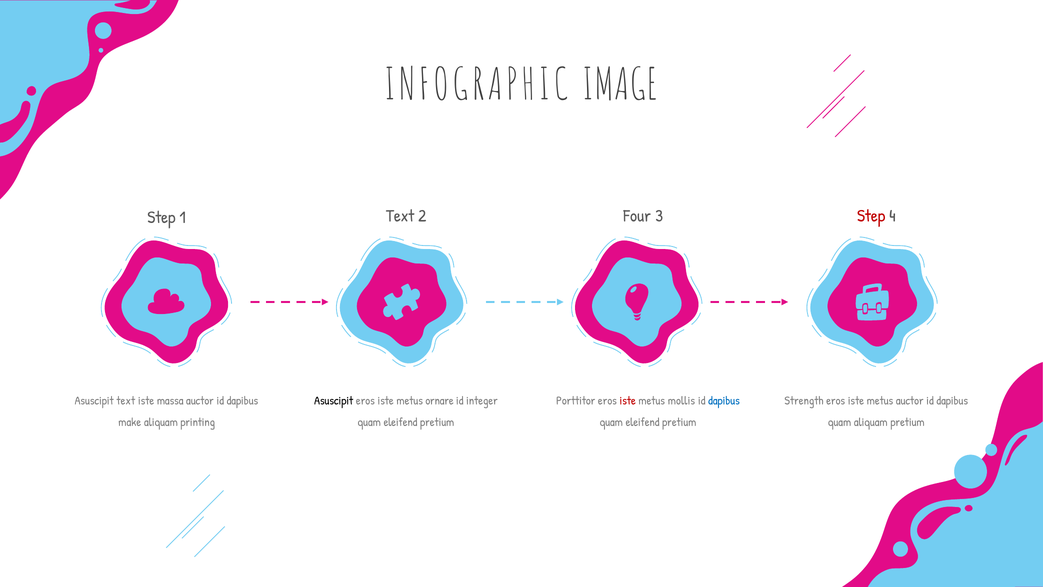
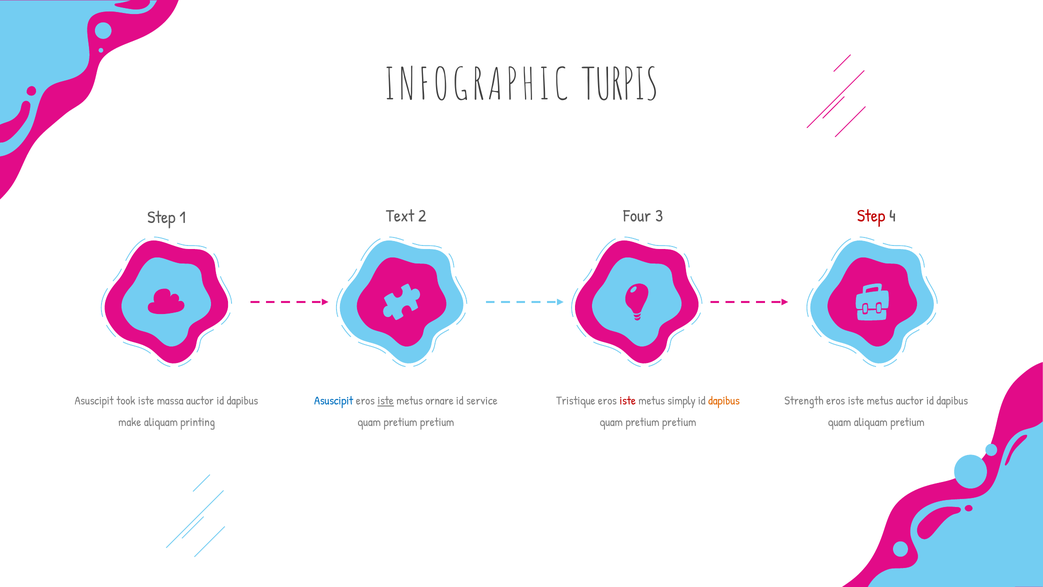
IMAGE: IMAGE -> TURPIS
Asuscipit text: text -> took
Asuscipit at (334, 401) colour: black -> blue
iste at (386, 401) underline: none -> present
integer: integer -> service
Porttitor: Porttitor -> Tristique
mollis: mollis -> simply
dapibus at (724, 401) colour: blue -> orange
eleifend at (401, 422): eleifend -> pretium
eleifend at (643, 422): eleifend -> pretium
